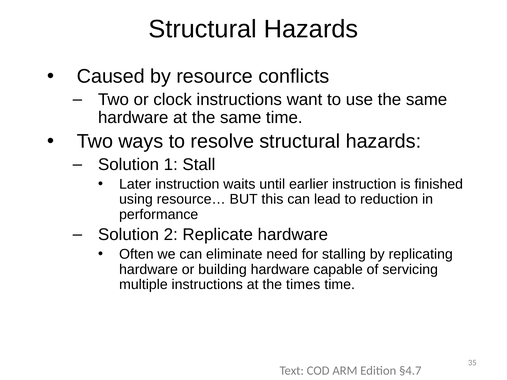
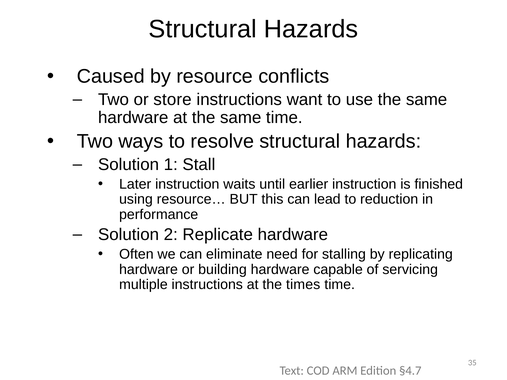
clock: clock -> store
